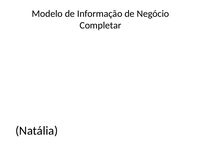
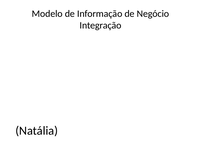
Completar: Completar -> Integração
